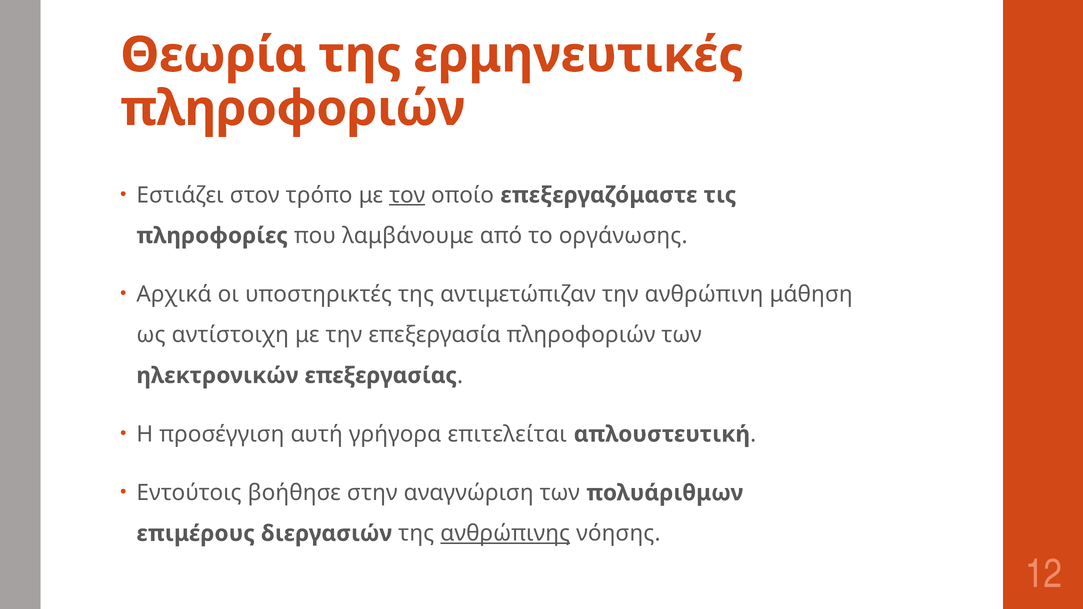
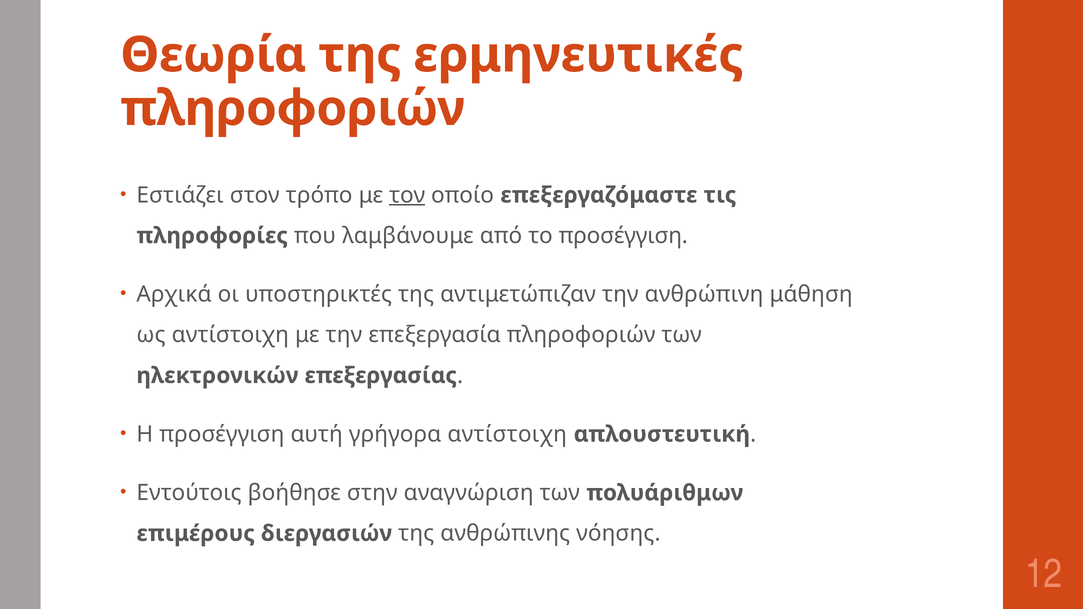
το οργάνωσης: οργάνωσης -> προσέγγιση
γρήγορα επιτελείται: επιτελείται -> αντίστοιχη
ανθρώπινης underline: present -> none
